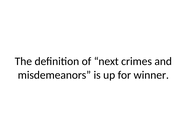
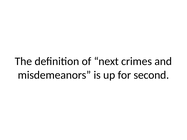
winner: winner -> second
